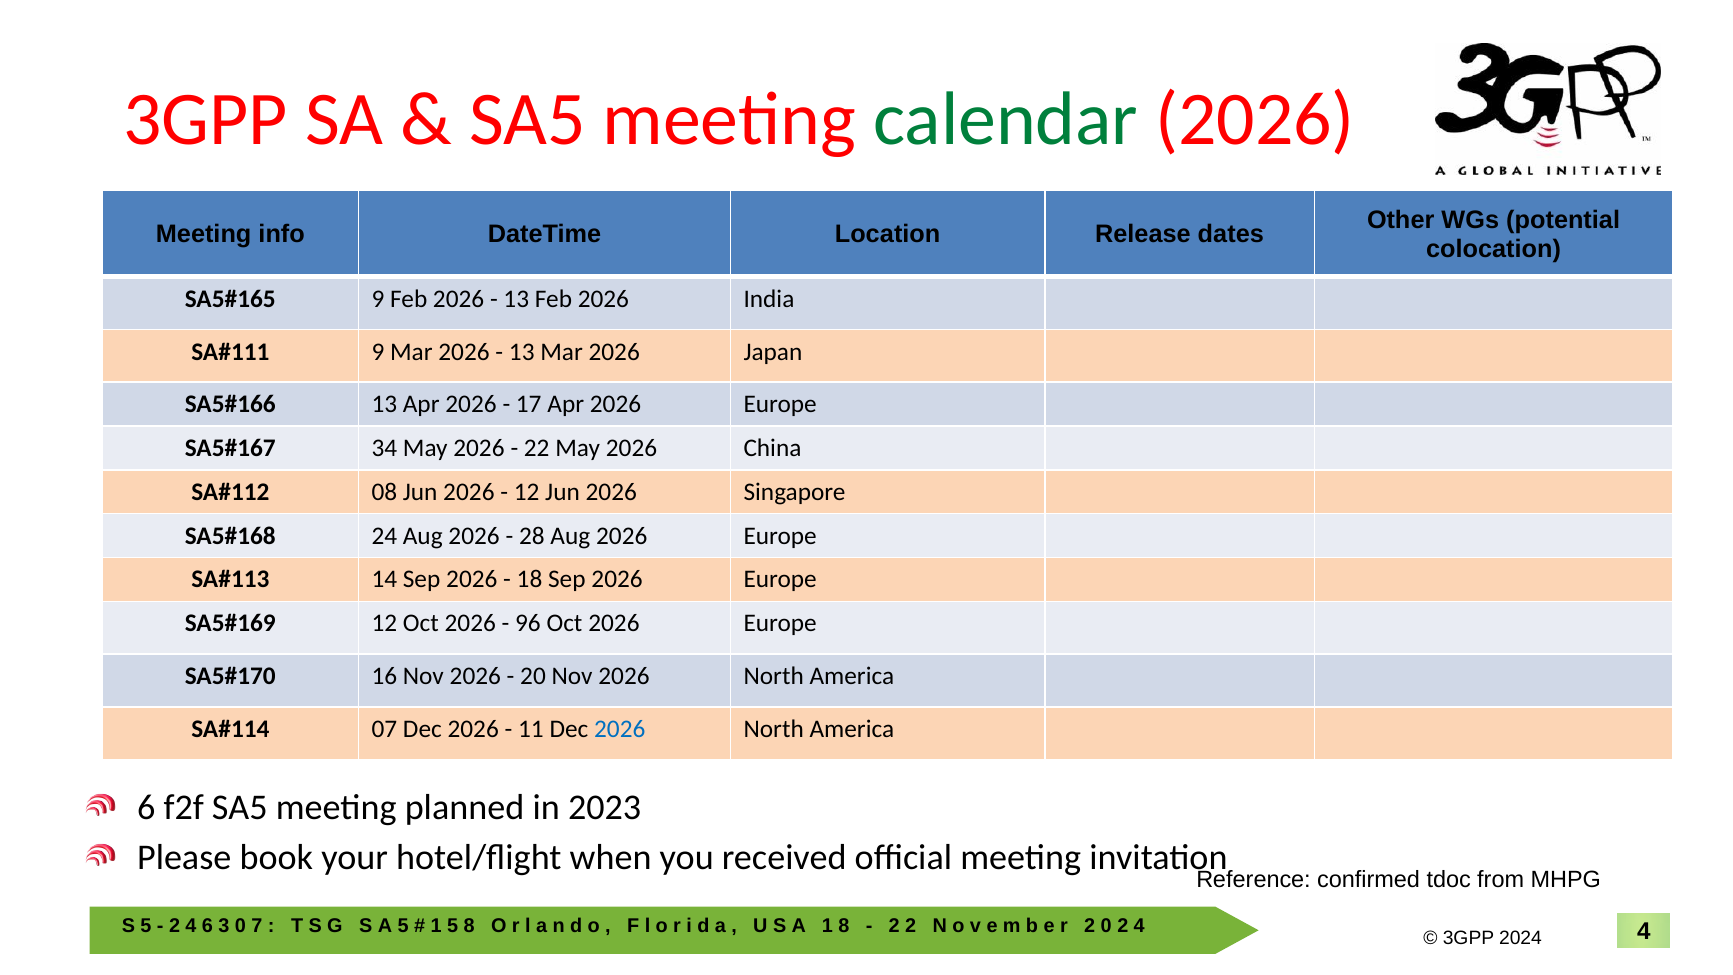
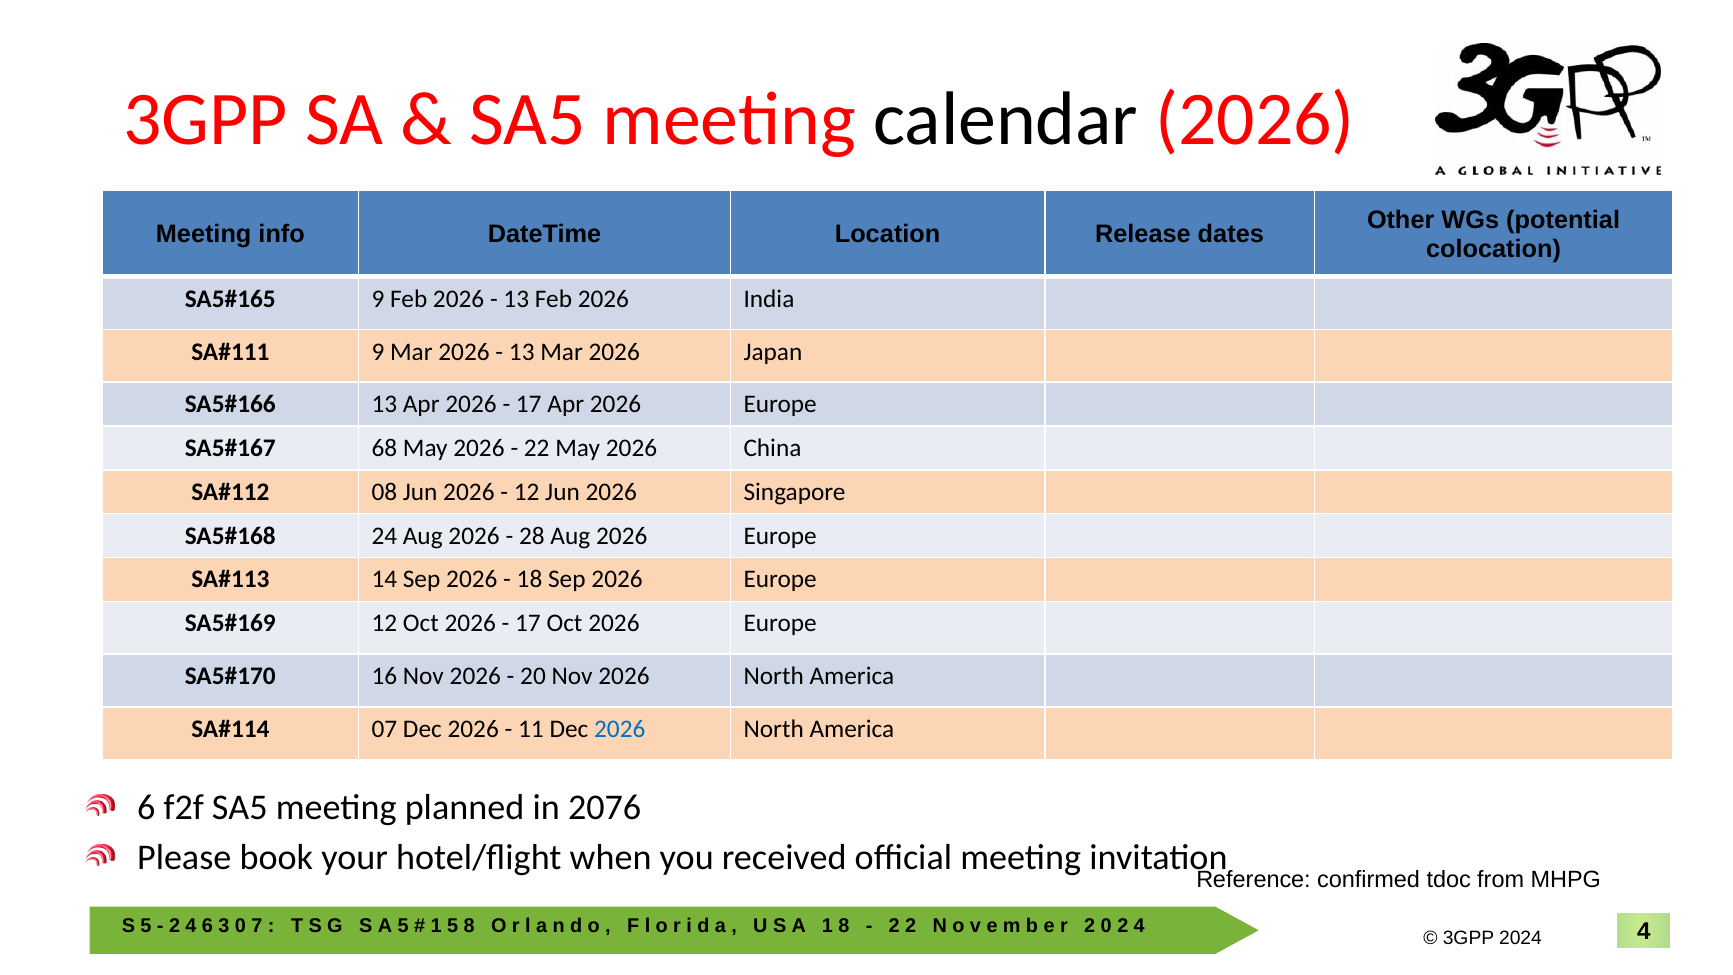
calendar colour: green -> black
34: 34 -> 68
96 at (528, 624): 96 -> 17
2023: 2023 -> 2076
